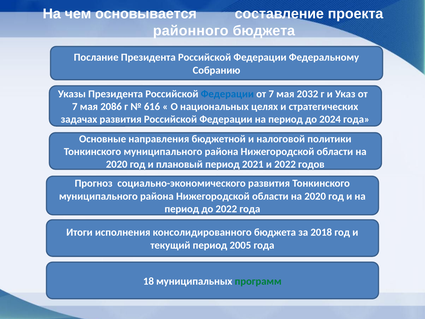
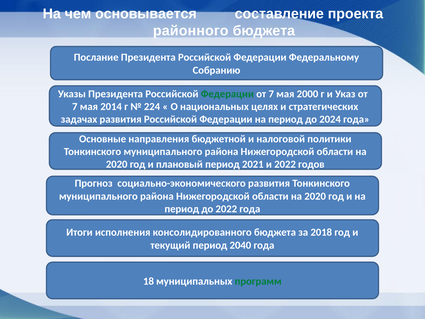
Федерации at (227, 94) colour: blue -> green
2032: 2032 -> 2000
2086: 2086 -> 2014
616: 616 -> 224
2005: 2005 -> 2040
